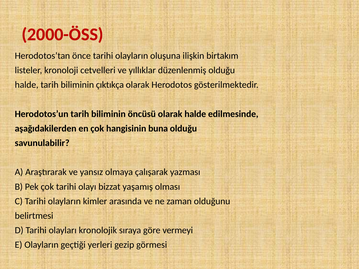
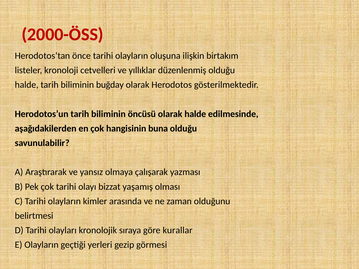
çıktıkça: çıktıkça -> buğday
vermeyi: vermeyi -> kurallar
